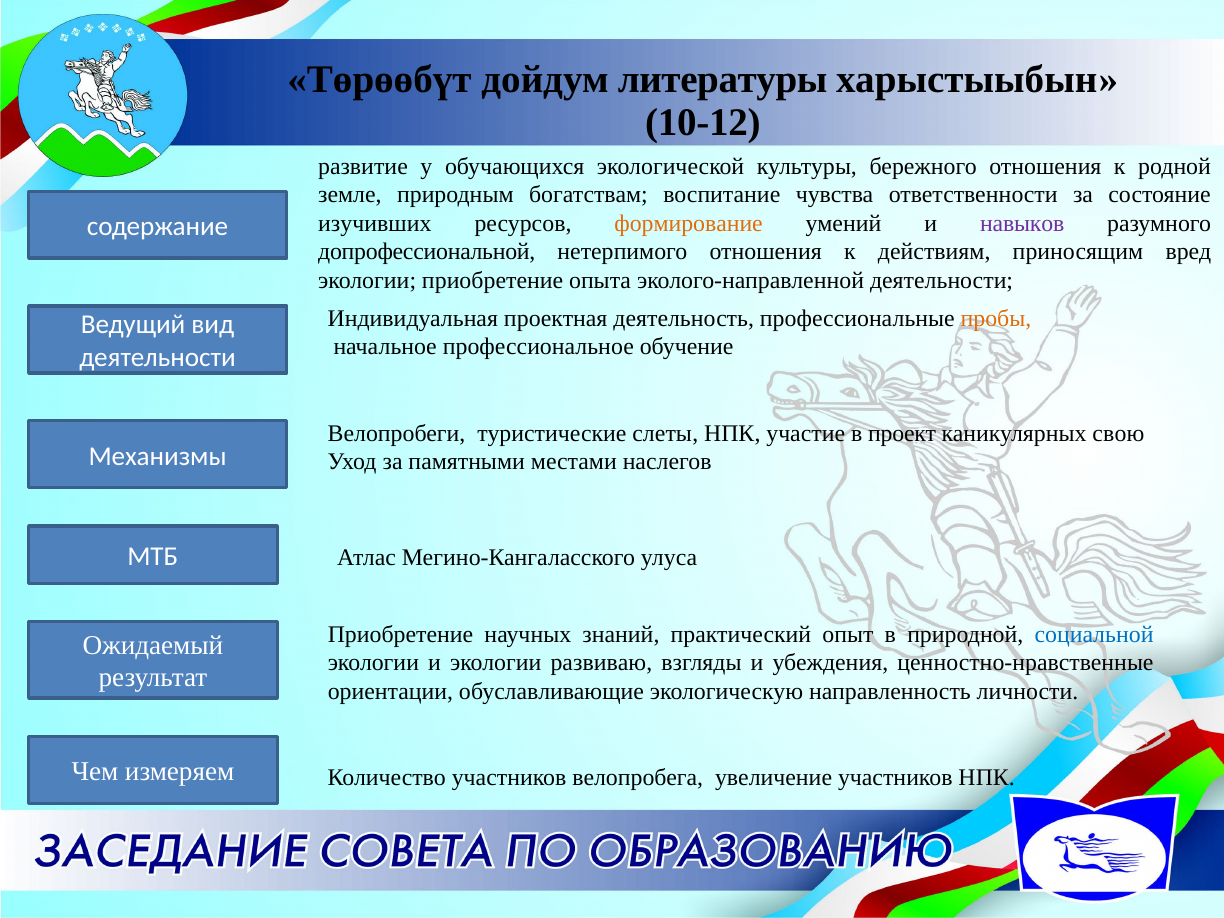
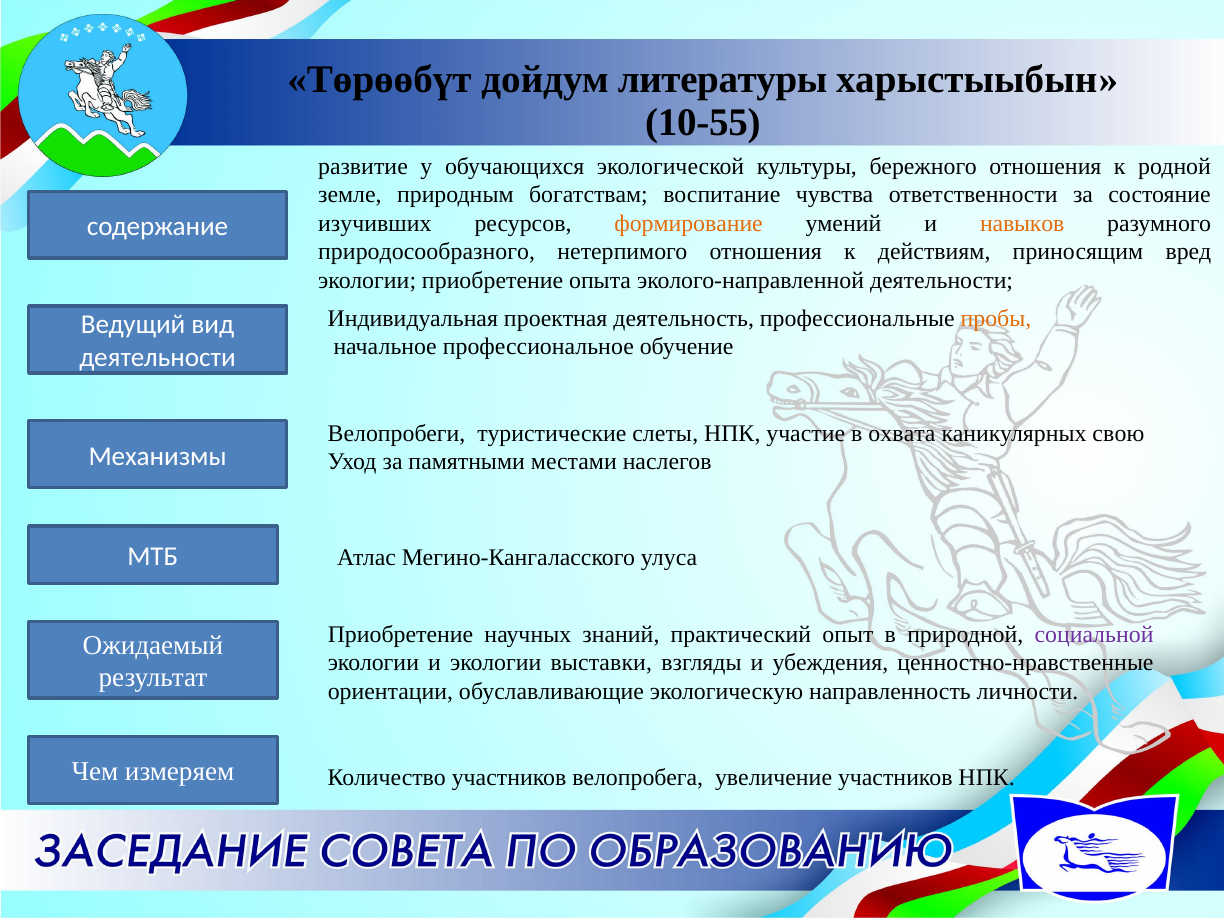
10-12: 10-12 -> 10-55
навыков colour: purple -> orange
допрофессиональной: допрофессиональной -> природосообразного
проект: проект -> охвата
социальной colour: blue -> purple
развиваю: развиваю -> выставки
